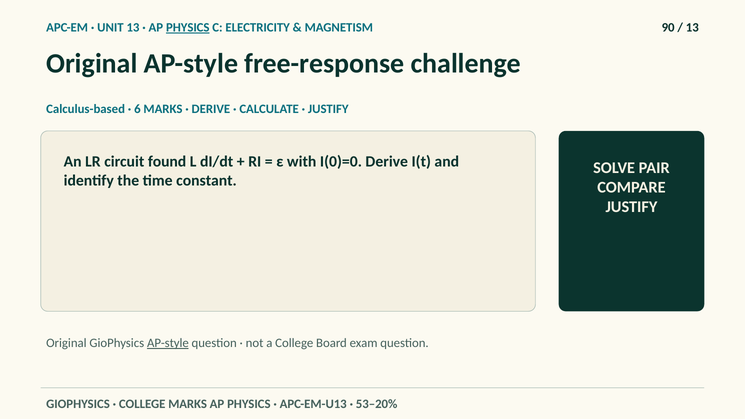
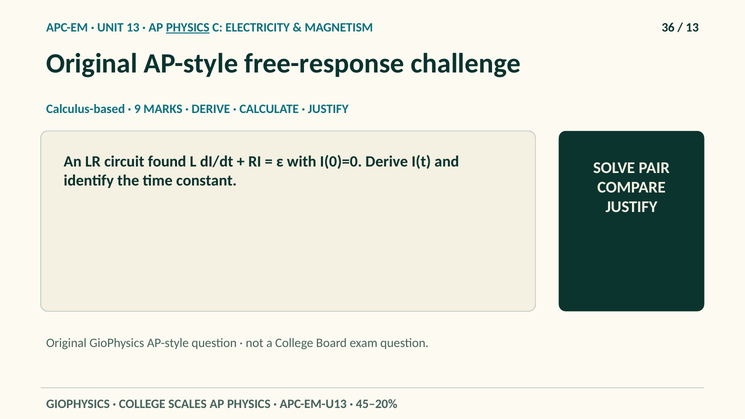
90: 90 -> 36
6: 6 -> 9
AP-style at (168, 343) underline: present -> none
COLLEGE MARKS: MARKS -> SCALES
53–20%: 53–20% -> 45–20%
